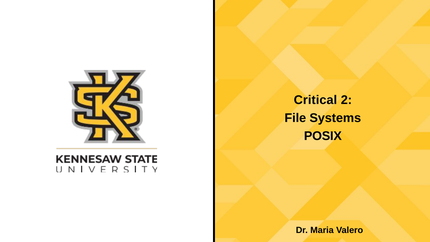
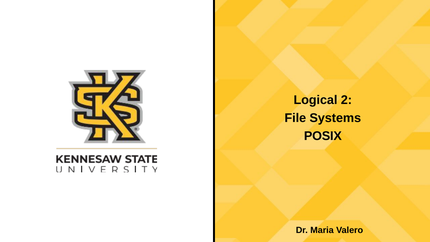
Critical: Critical -> Logical
